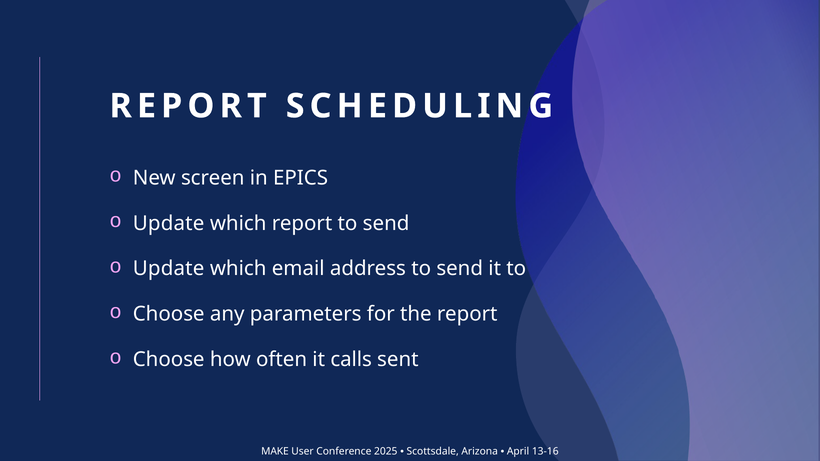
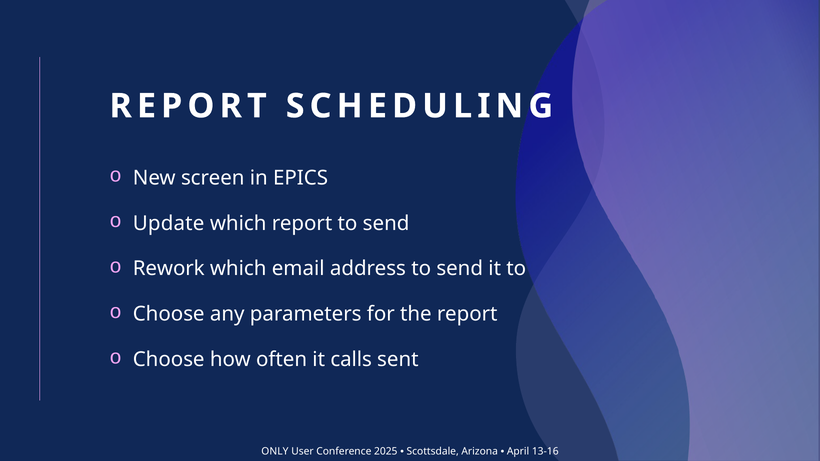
Update at (169, 269): Update -> Rework
MAKE: MAKE -> ONLY
